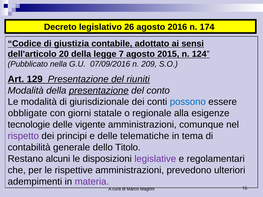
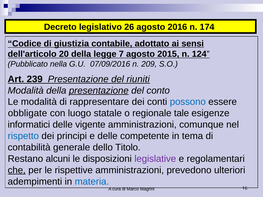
129: 129 -> 239
giurisdizionale: giurisdizionale -> rappresentare
giorni: giorni -> luogo
alla: alla -> tale
tecnologie: tecnologie -> informatici
rispetto colour: purple -> blue
telematiche: telematiche -> competente
che underline: none -> present
materia colour: purple -> blue
